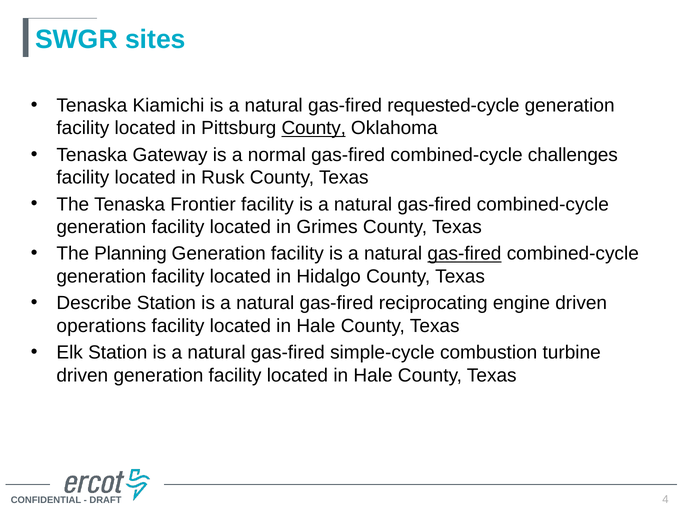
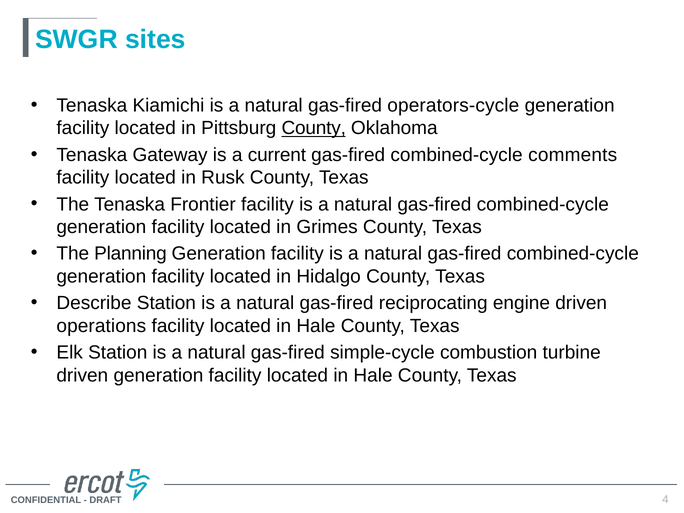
requested-cycle: requested-cycle -> operators-cycle
normal: normal -> current
challenges: challenges -> comments
gas-fired at (464, 254) underline: present -> none
